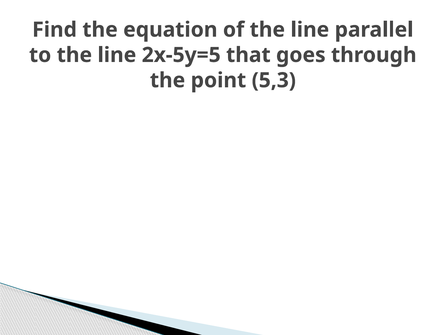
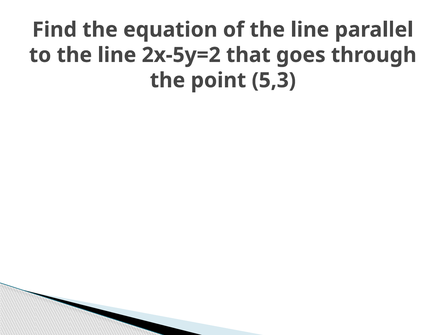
2x-5y=5: 2x-5y=5 -> 2x-5y=2
